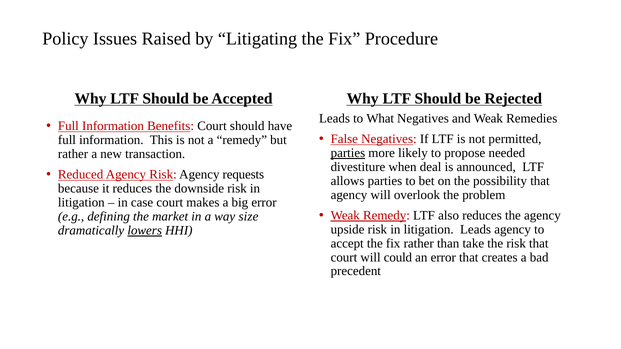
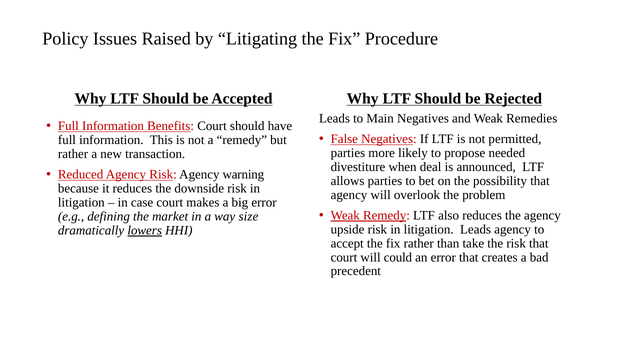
What: What -> Main
parties at (348, 153) underline: present -> none
requests: requests -> warning
